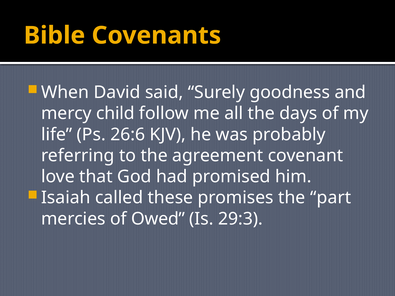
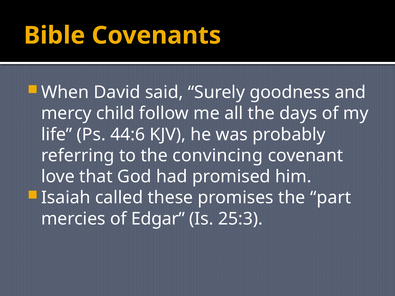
26:6: 26:6 -> 44:6
agreement: agreement -> convincing
Owed: Owed -> Edgar
29:3: 29:3 -> 25:3
